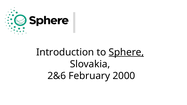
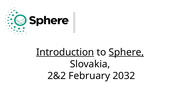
Introduction underline: none -> present
2&6: 2&6 -> 2&2
2000: 2000 -> 2032
